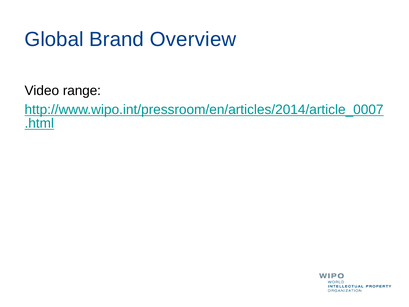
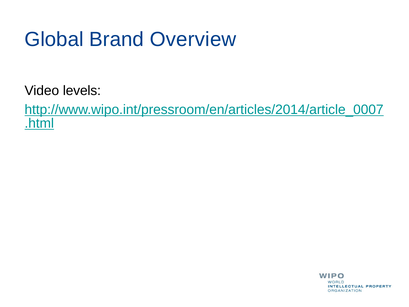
range: range -> levels
